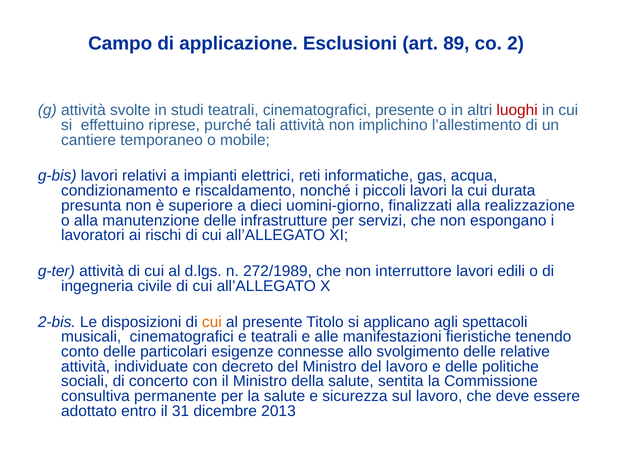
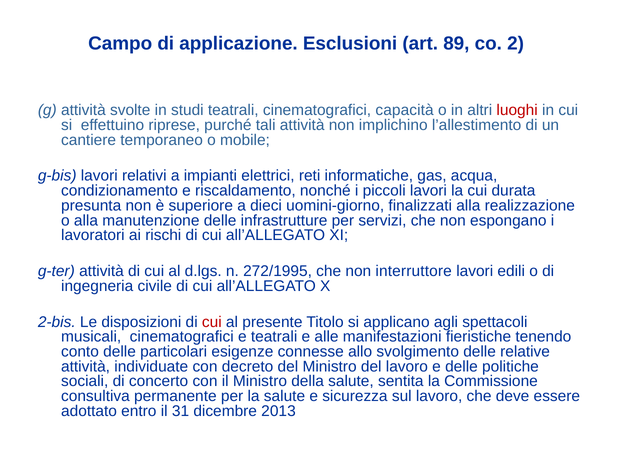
cinematografici presente: presente -> capacità
272/1989: 272/1989 -> 272/1995
cui at (212, 322) colour: orange -> red
